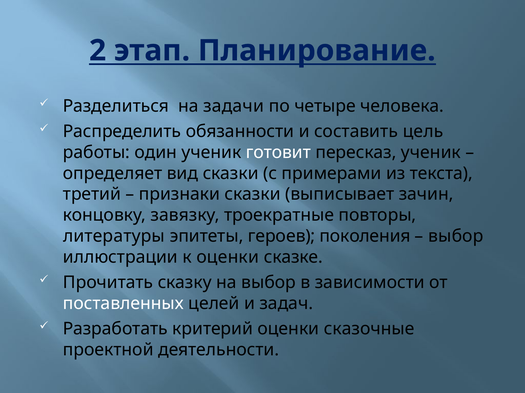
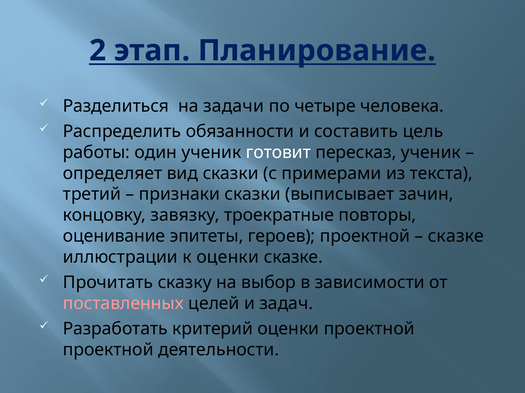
литературы: литературы -> оценивание
героев поколения: поколения -> проектной
выбор at (456, 237): выбор -> сказке
поставленных colour: white -> pink
оценки сказочные: сказочные -> проектной
